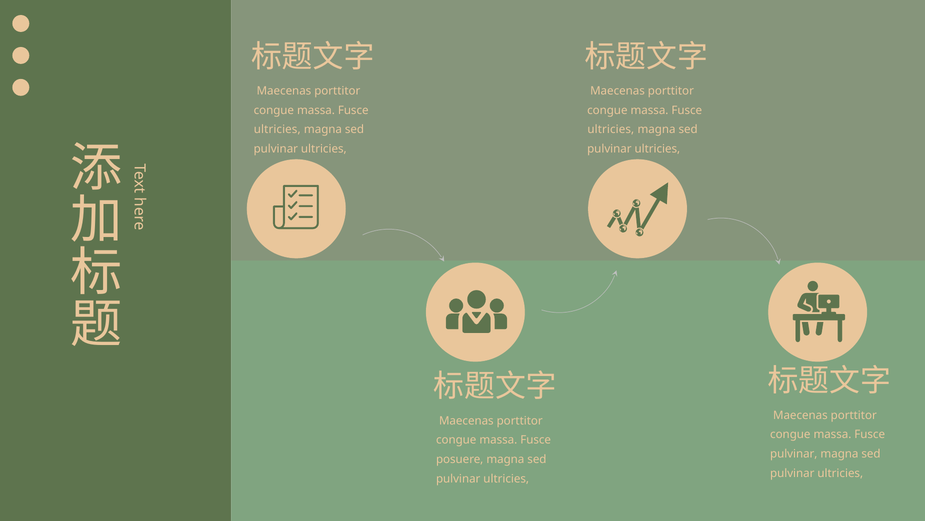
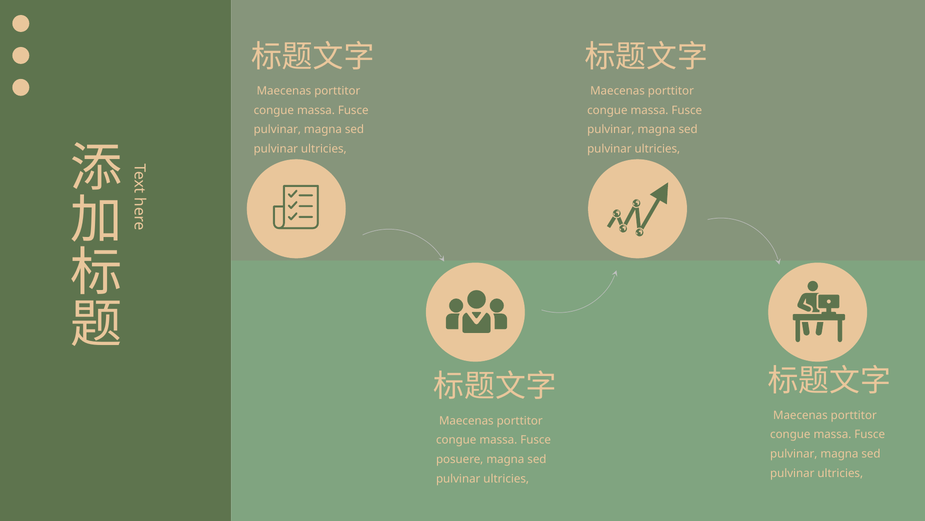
ultricies at (277, 129): ultricies -> pulvinar
ultricies at (611, 129): ultricies -> pulvinar
